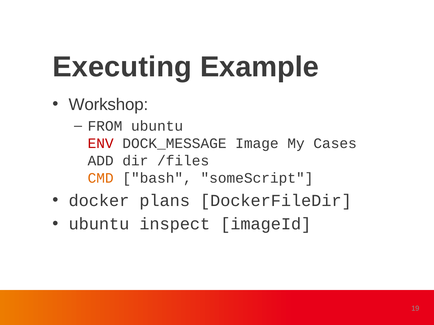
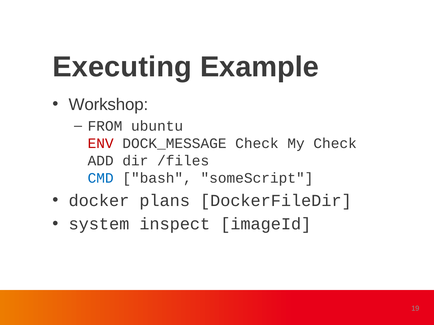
DOCK_MESSAGE Image: Image -> Check
My Cases: Cases -> Check
CMD colour: orange -> blue
ubuntu at (99, 224): ubuntu -> system
